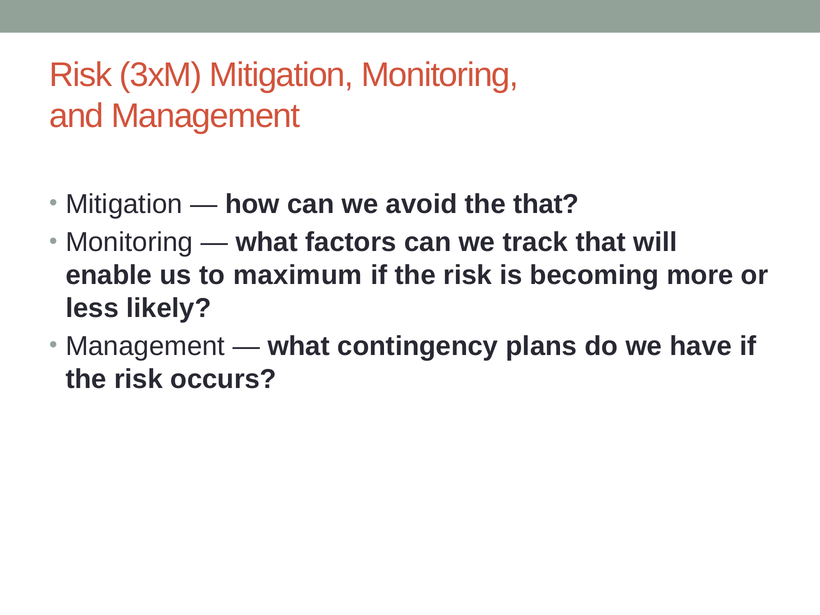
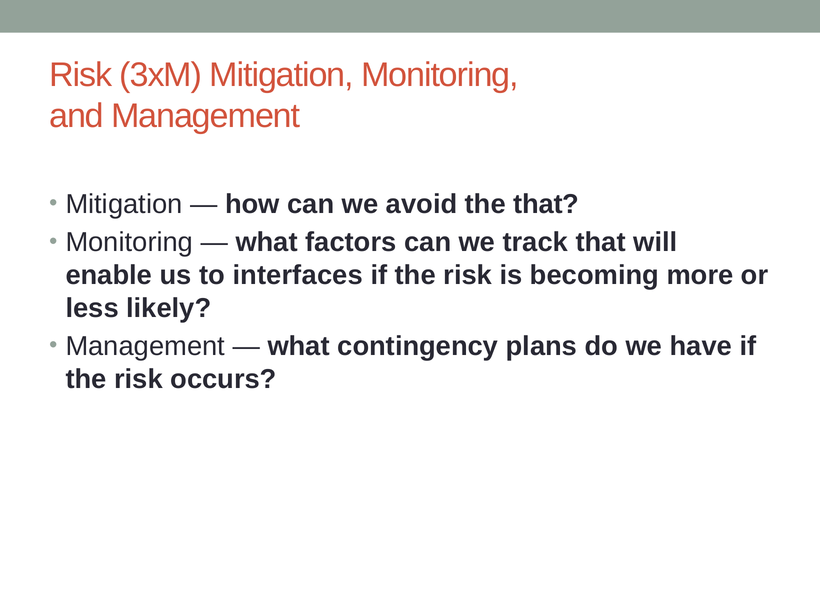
maximum: maximum -> interfaces
